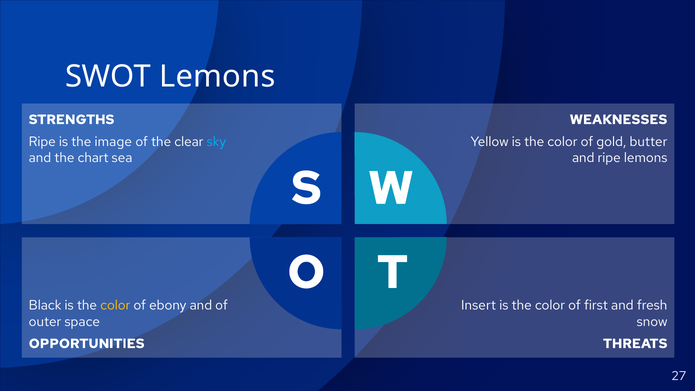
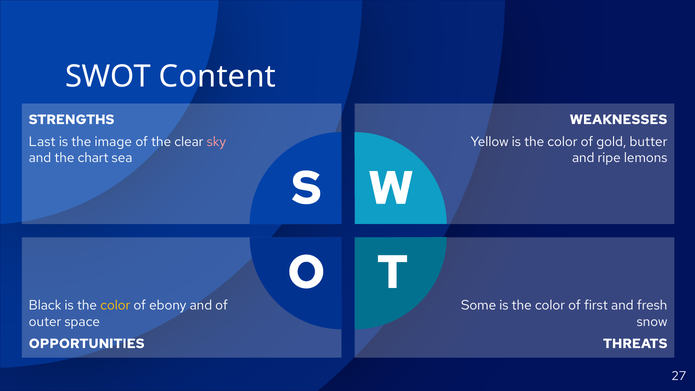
SWOT Lemons: Lemons -> Content
Ripe at (42, 142): Ripe -> Last
sky colour: light blue -> pink
Insert: Insert -> Some
